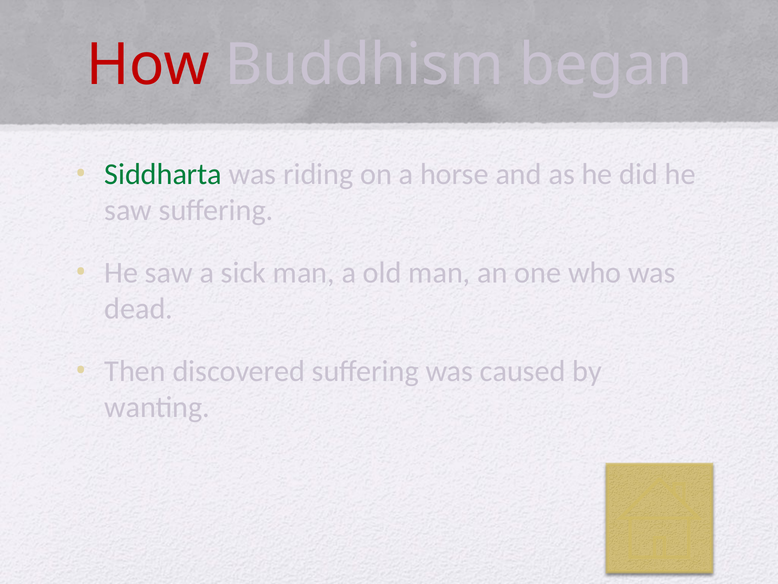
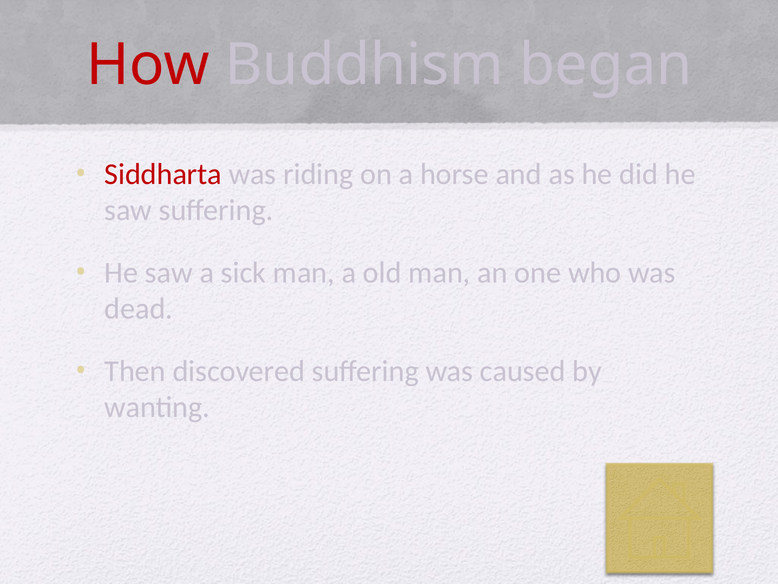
Siddharta colour: green -> red
